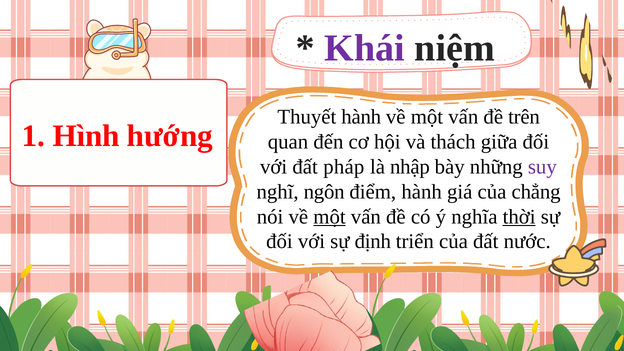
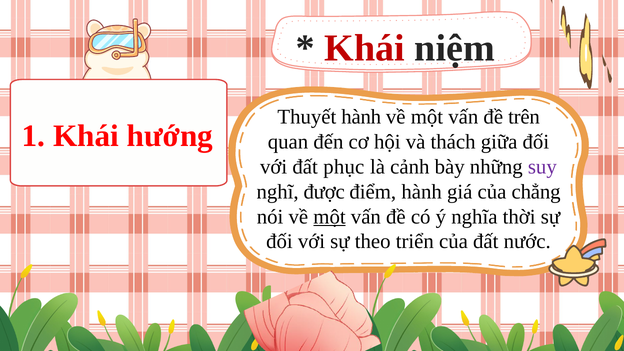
Khái at (365, 48) colour: purple -> red
1 Hình: Hình -> Khái
pháp: pháp -> phục
nhập: nhập -> cảnh
ngôn: ngôn -> được
thời underline: present -> none
định: định -> theo
